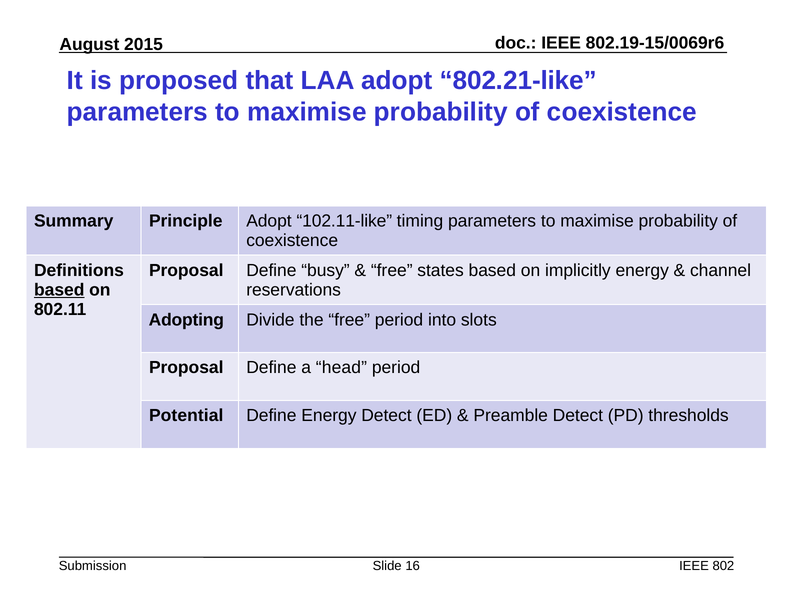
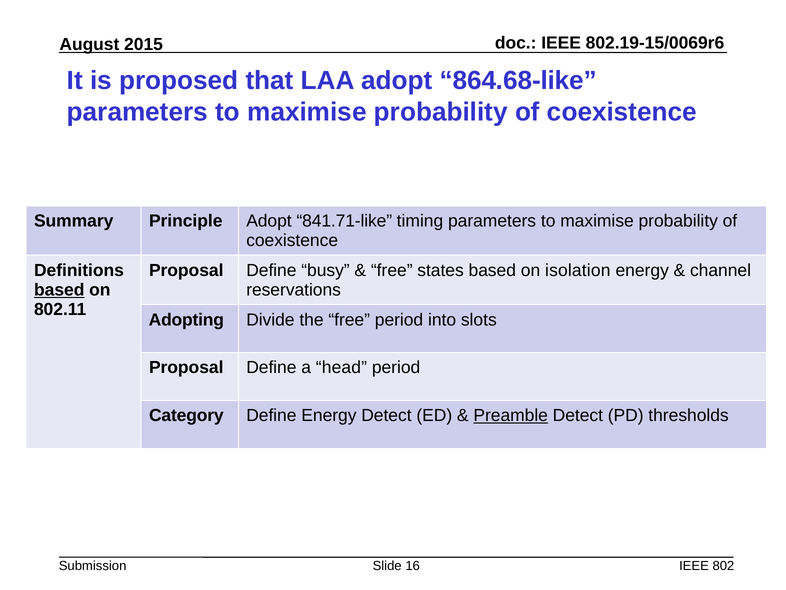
802.21-like: 802.21-like -> 864.68-like
102.11-like: 102.11-like -> 841.71-like
implicitly: implicitly -> isolation
Potential: Potential -> Category
Preamble underline: none -> present
